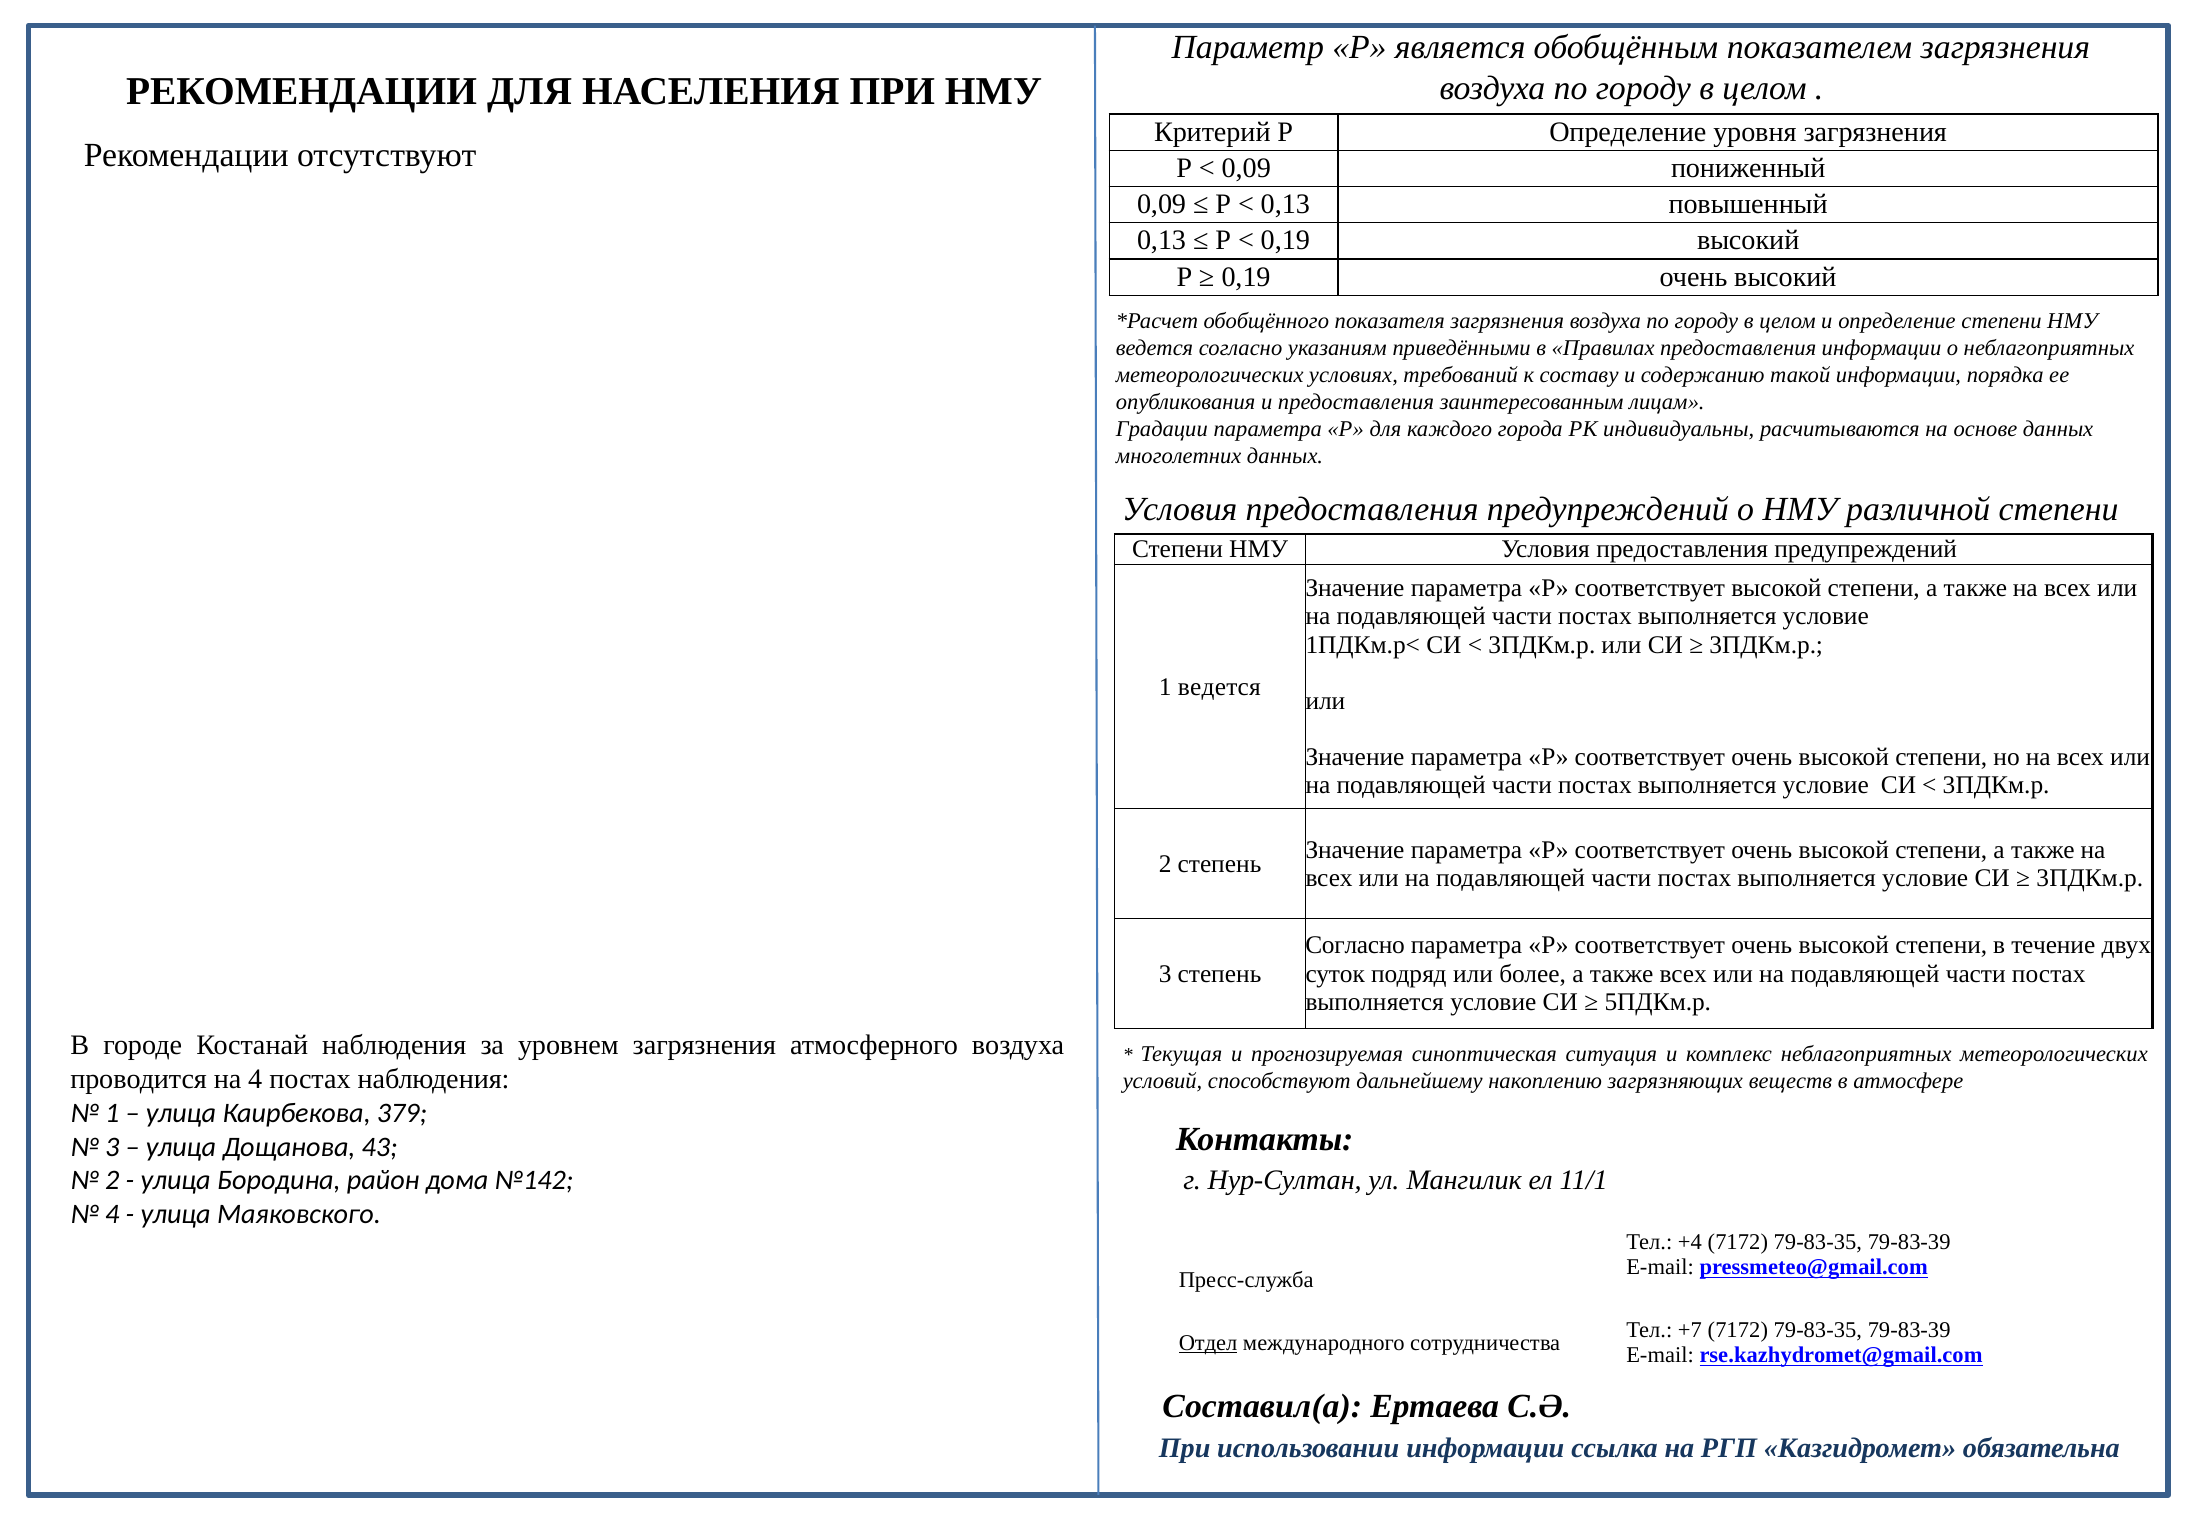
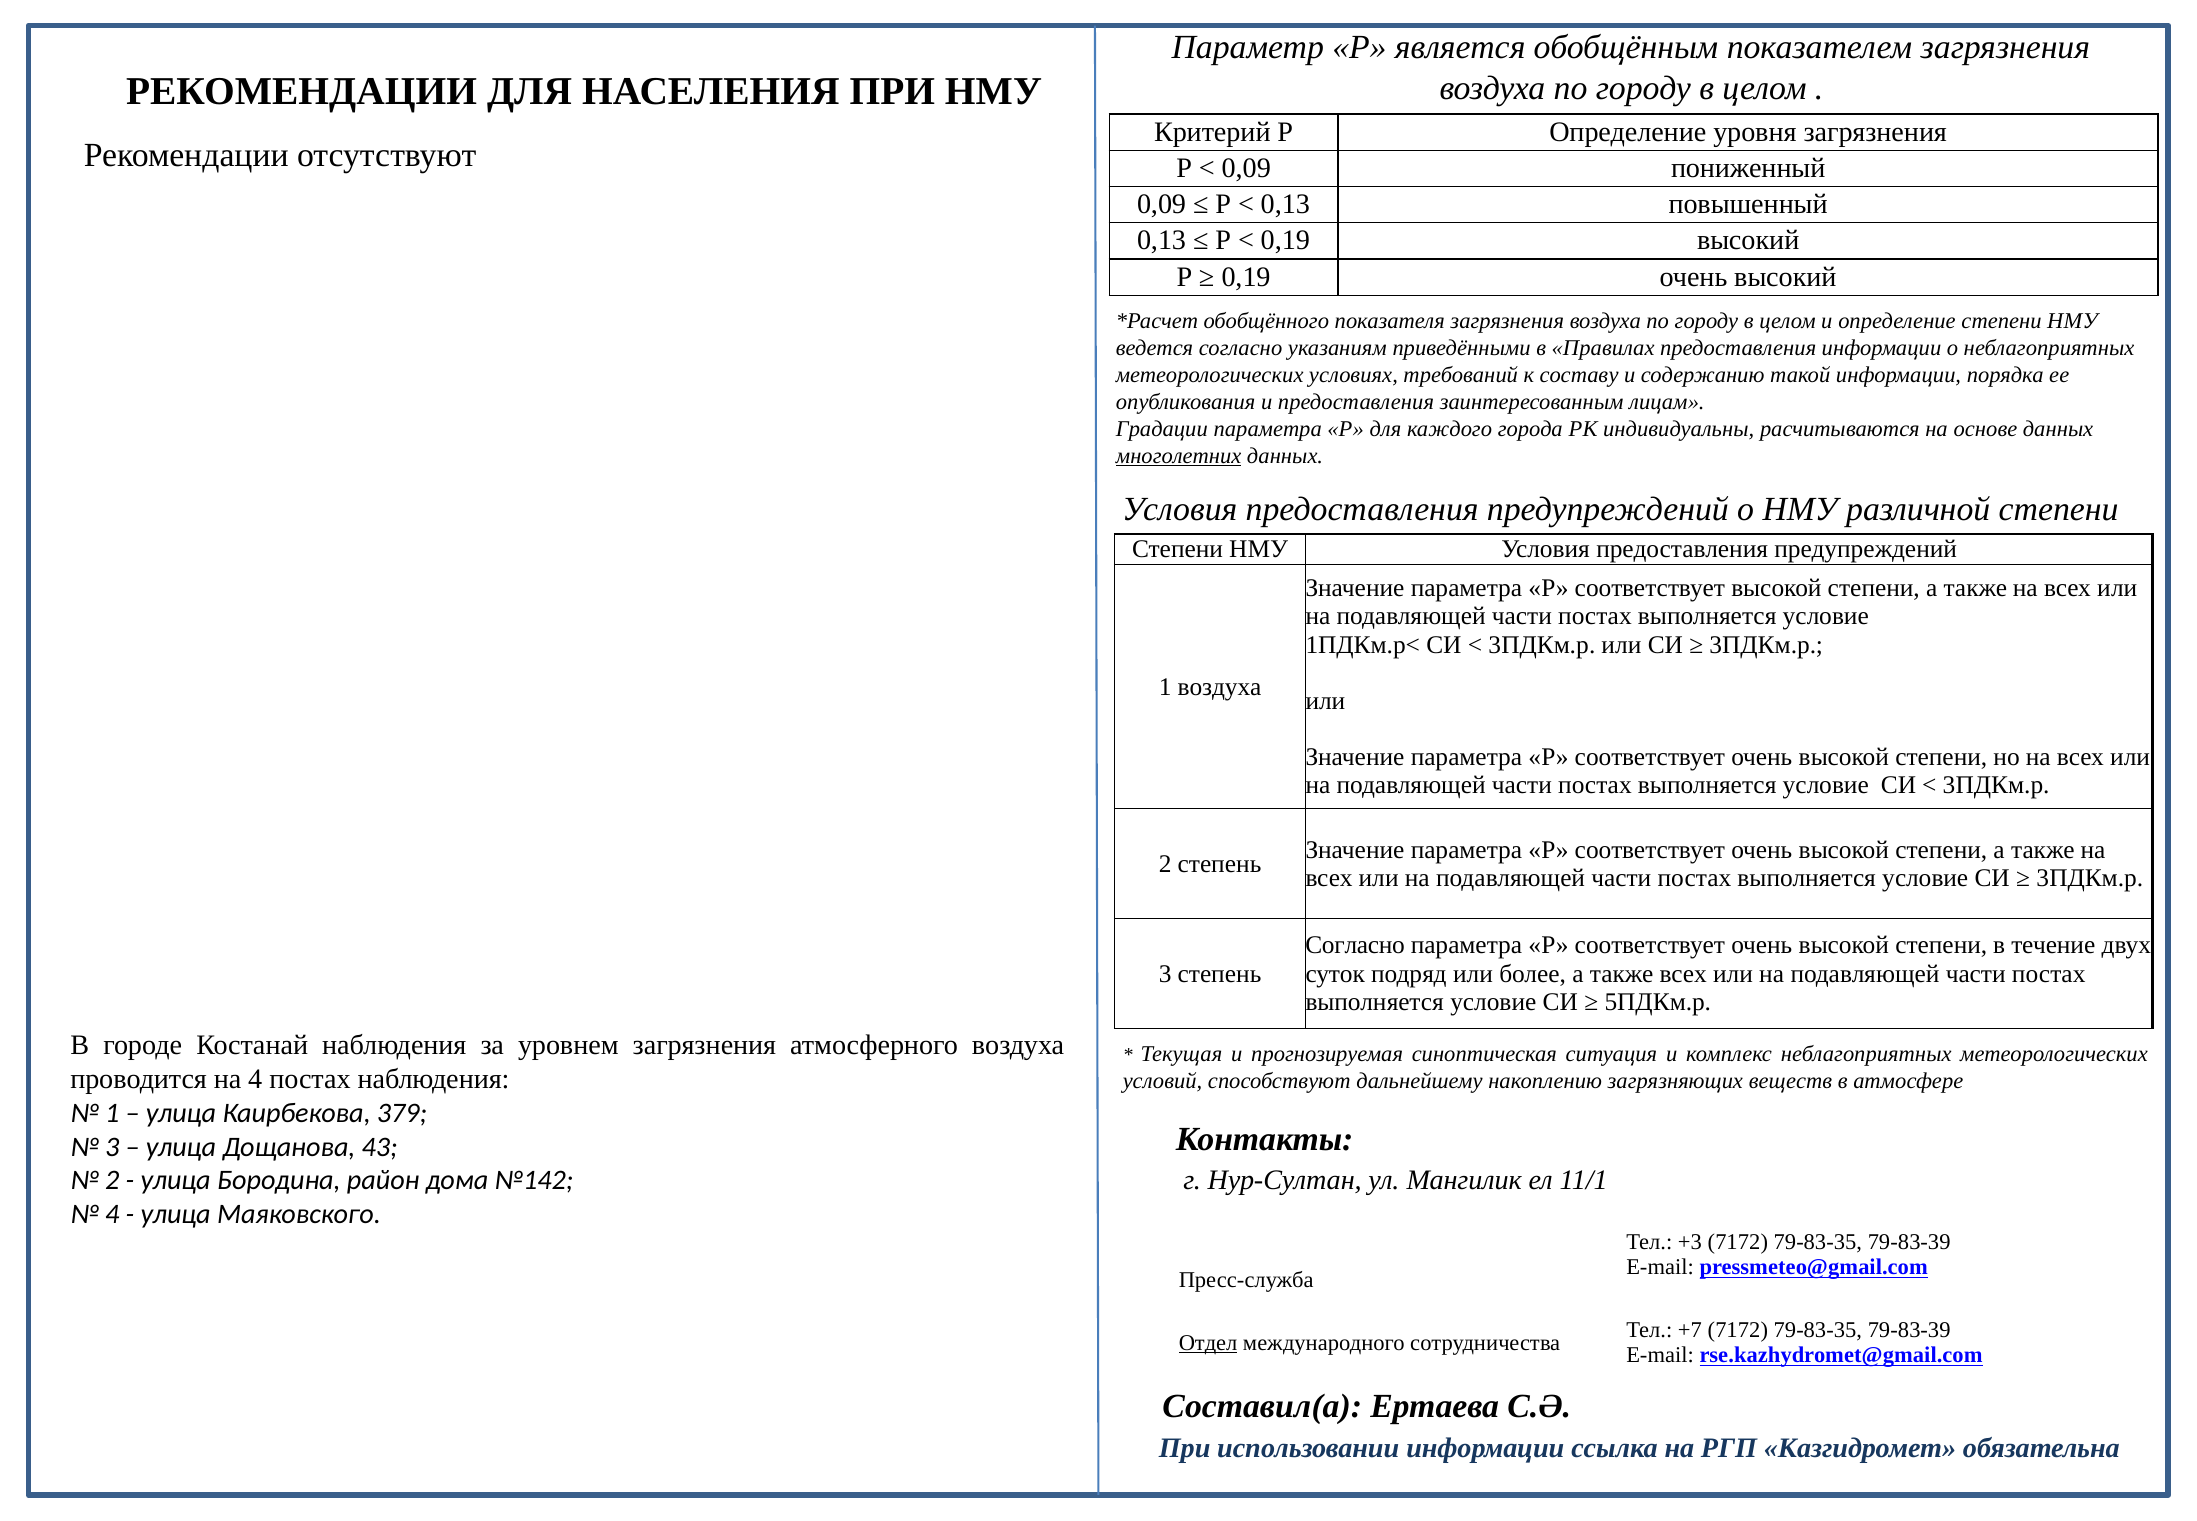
многолетних underline: none -> present
1 ведется: ведется -> воздуха
+4: +4 -> +3
